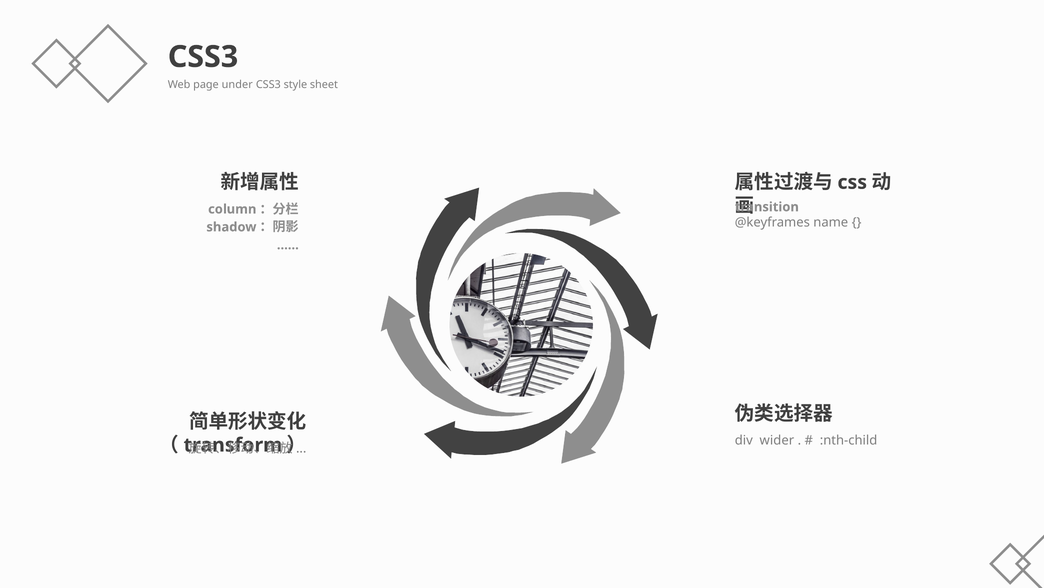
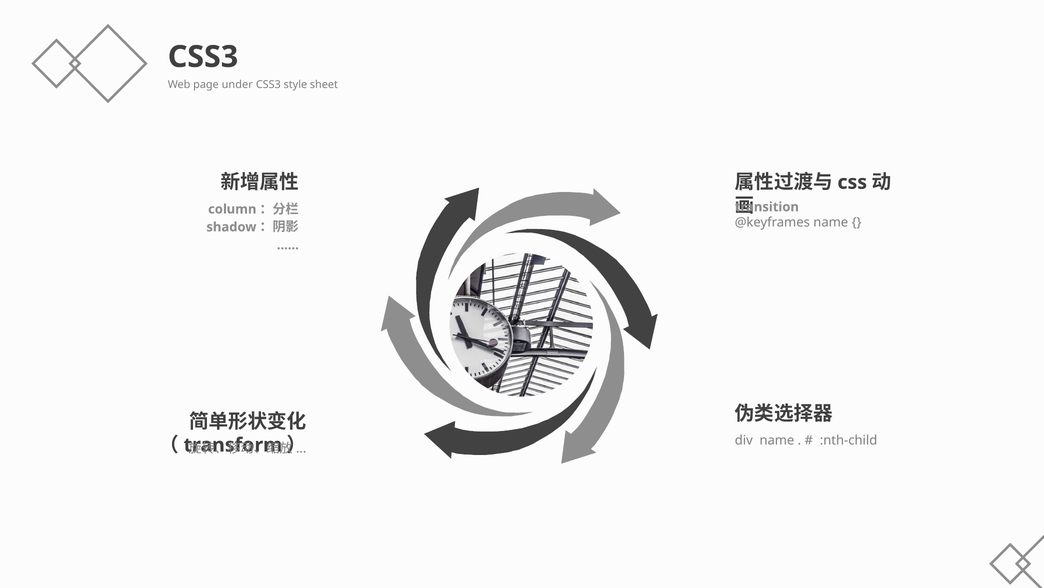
div wider: wider -> name
